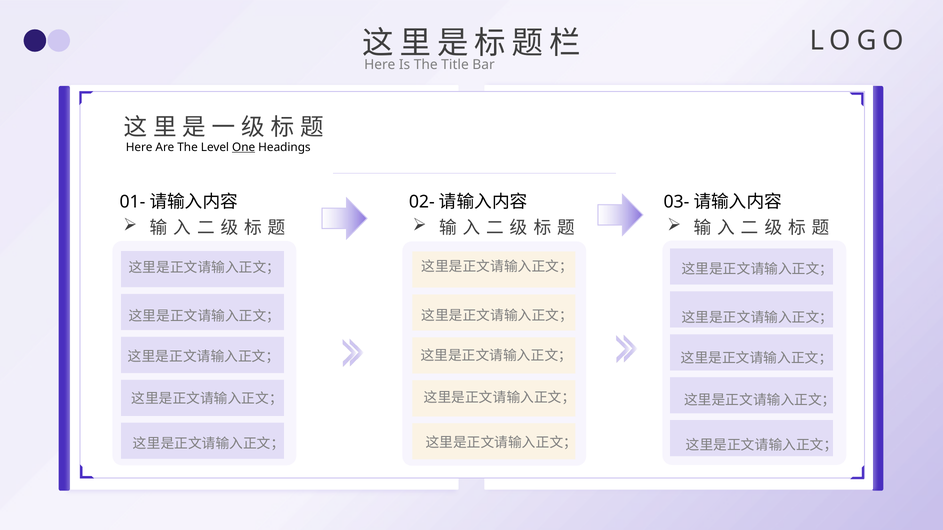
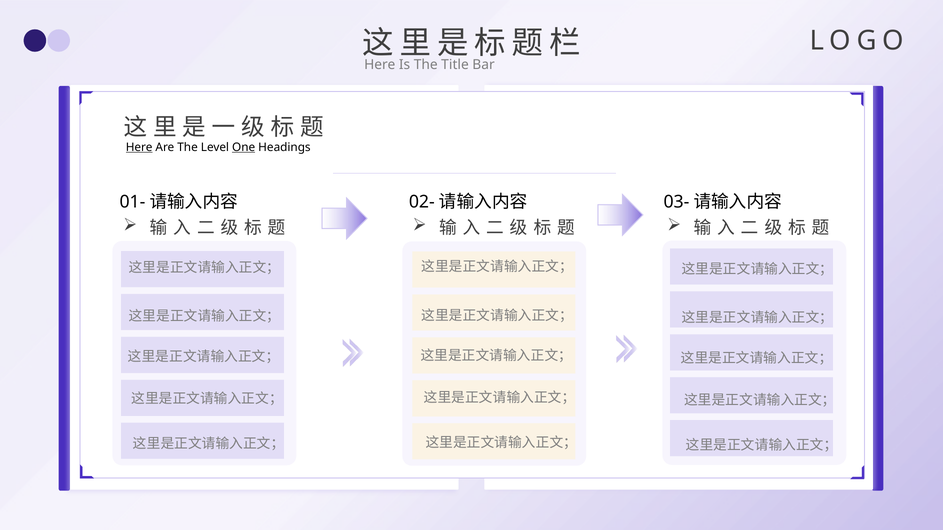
Here at (139, 147) underline: none -> present
